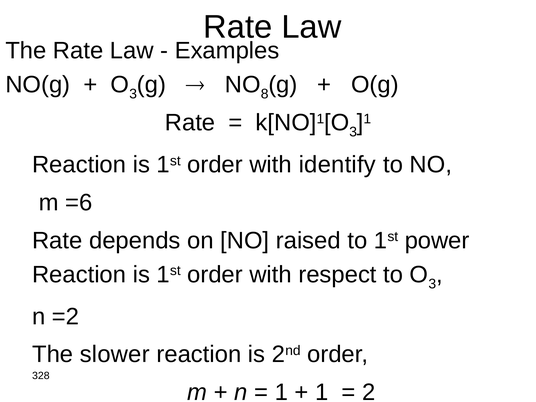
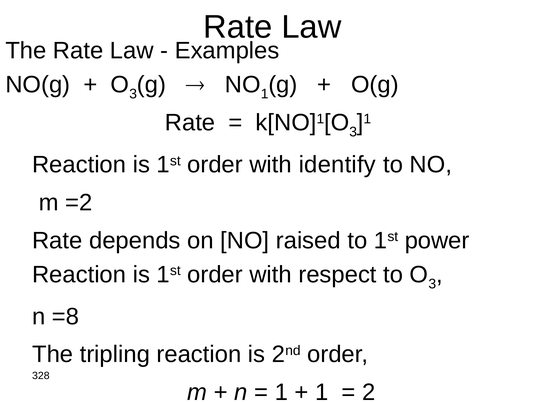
NO 8: 8 -> 1
=6: =6 -> =2
=2: =2 -> =8
slower: slower -> tripling
